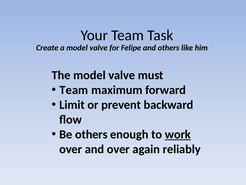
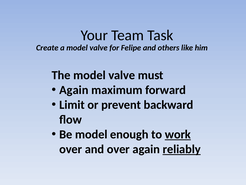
Team at (74, 90): Team -> Again
Be others: others -> model
reliably underline: none -> present
